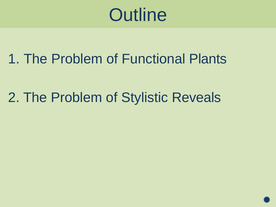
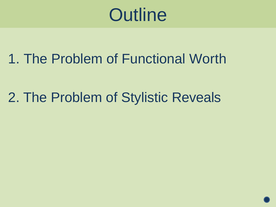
Plants: Plants -> Worth
